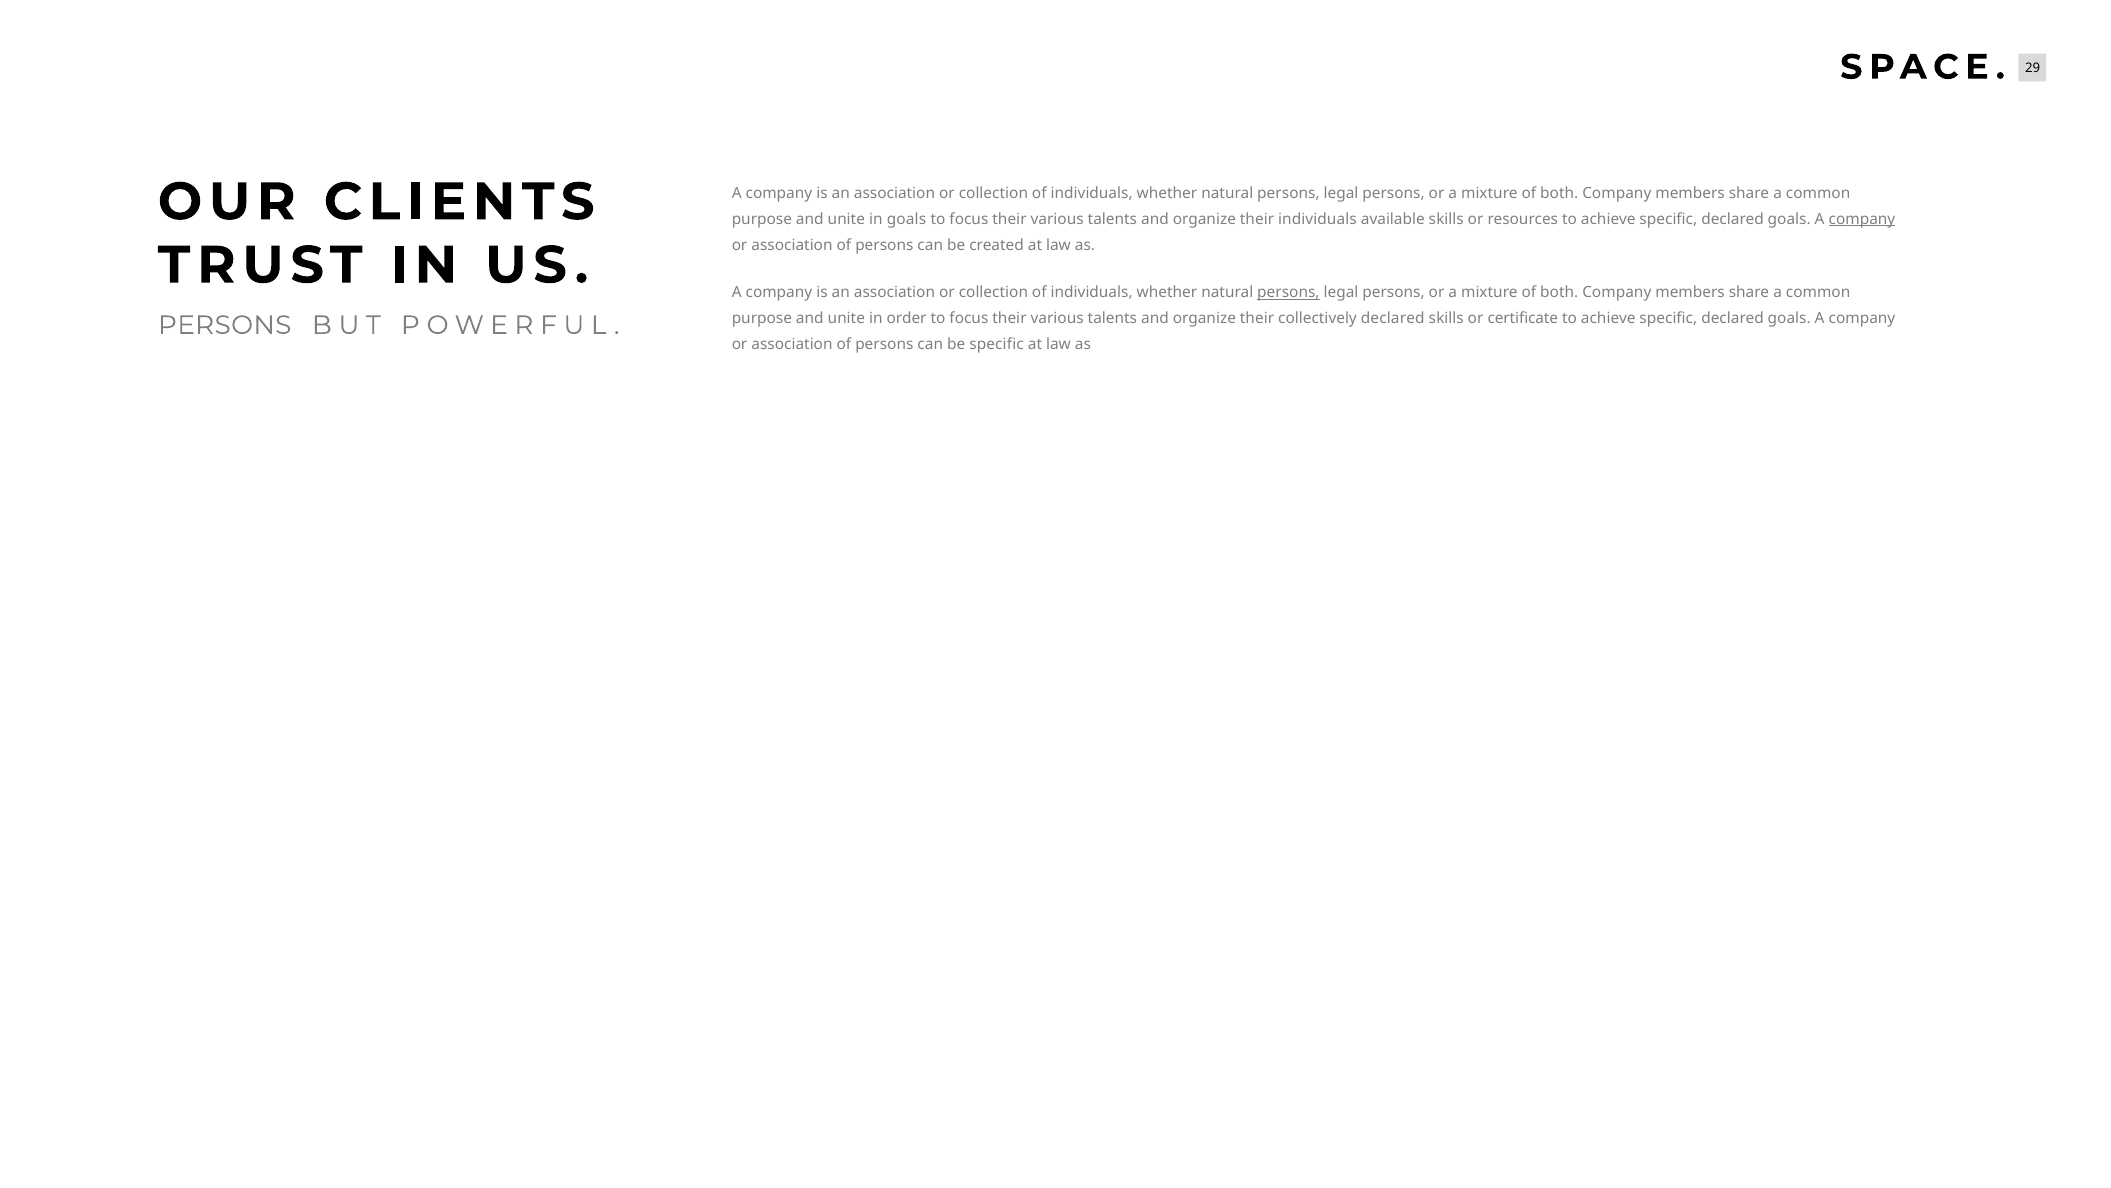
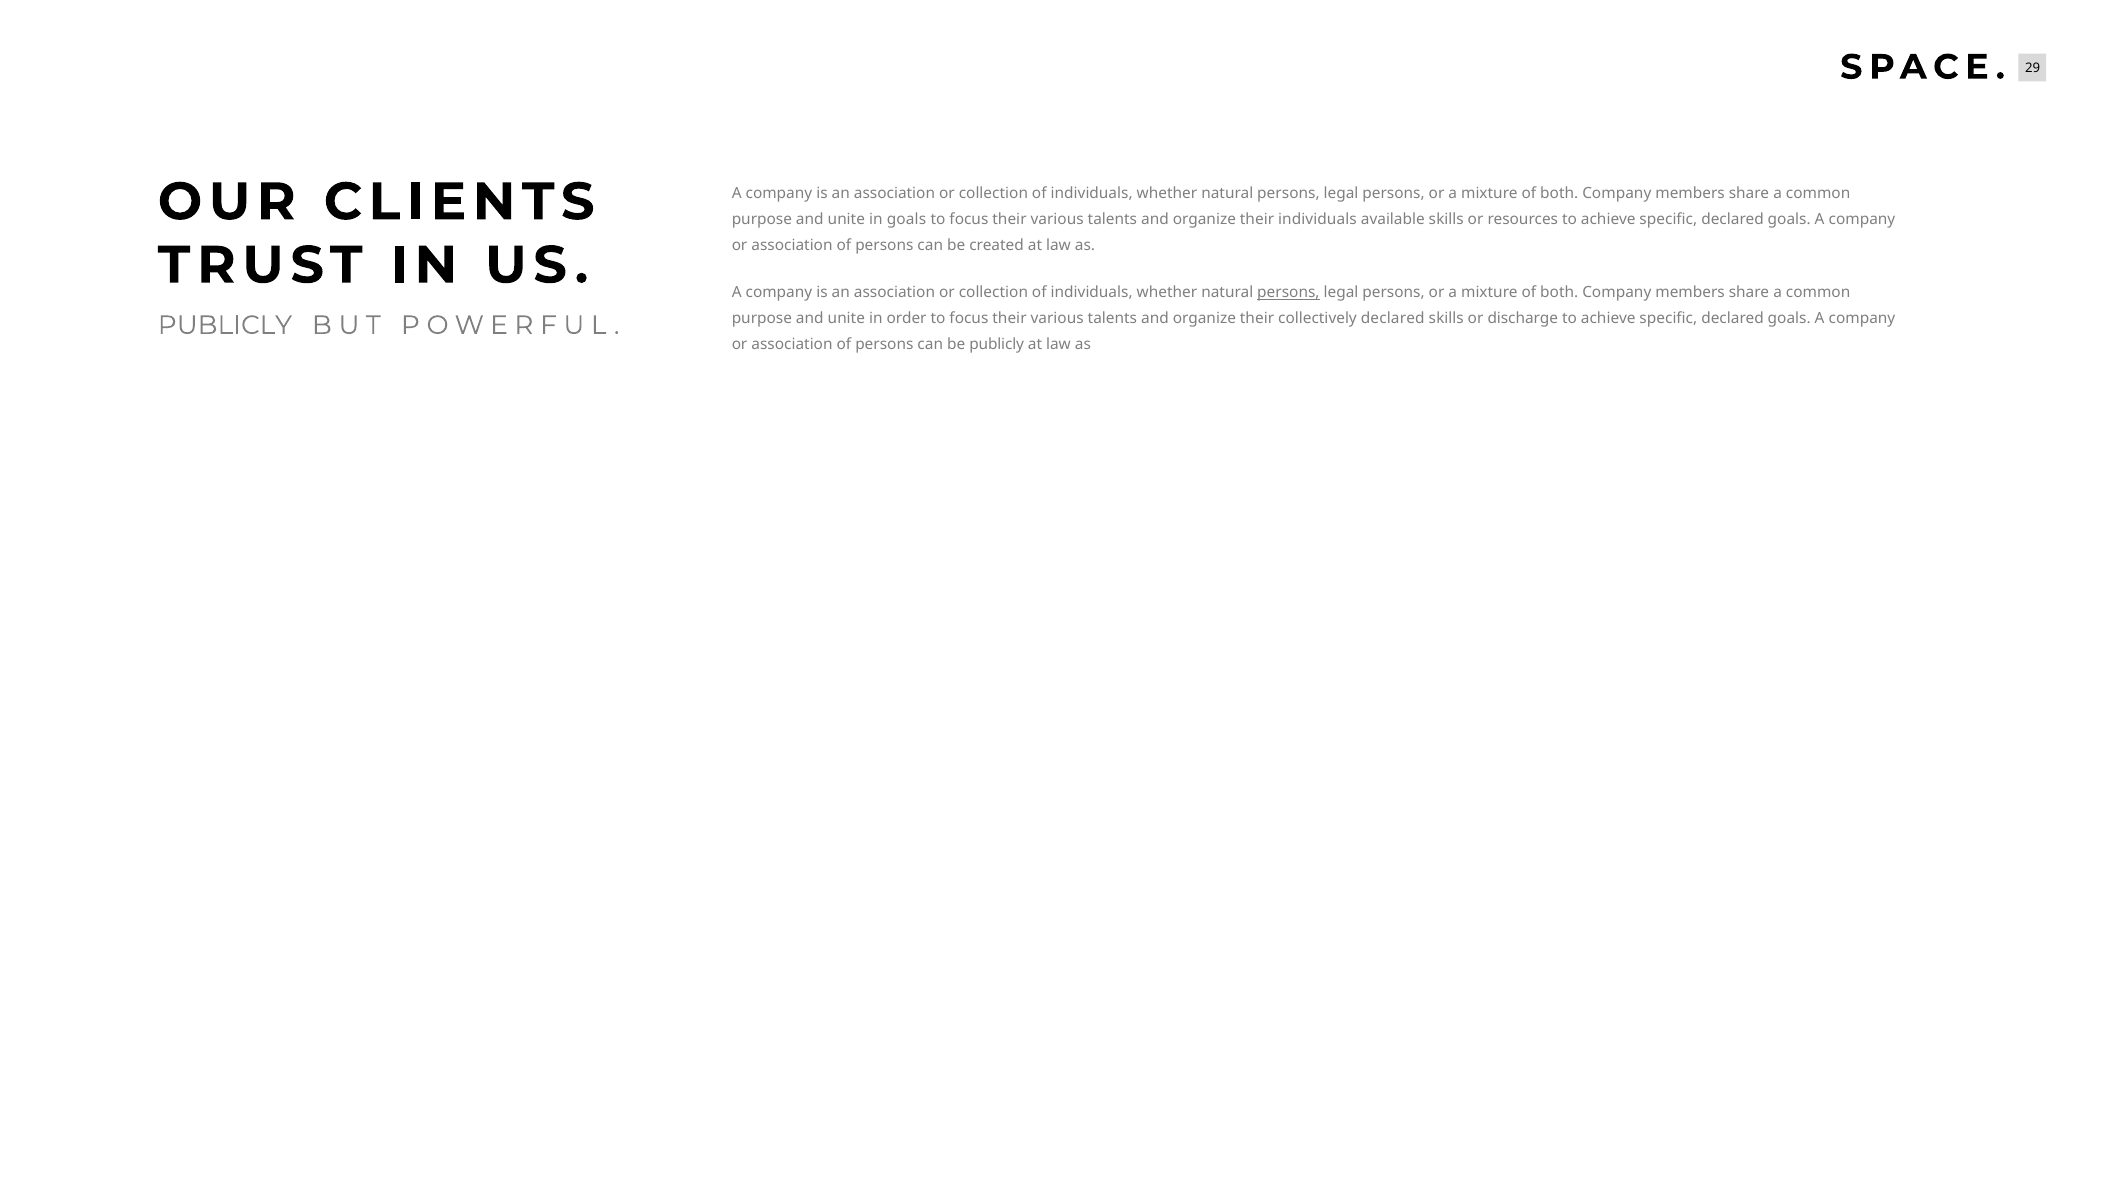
company at (1862, 219) underline: present -> none
certificate: certificate -> discharge
PERSONS at (225, 325): PERSONS -> PUBLICLY
be specific: specific -> publicly
